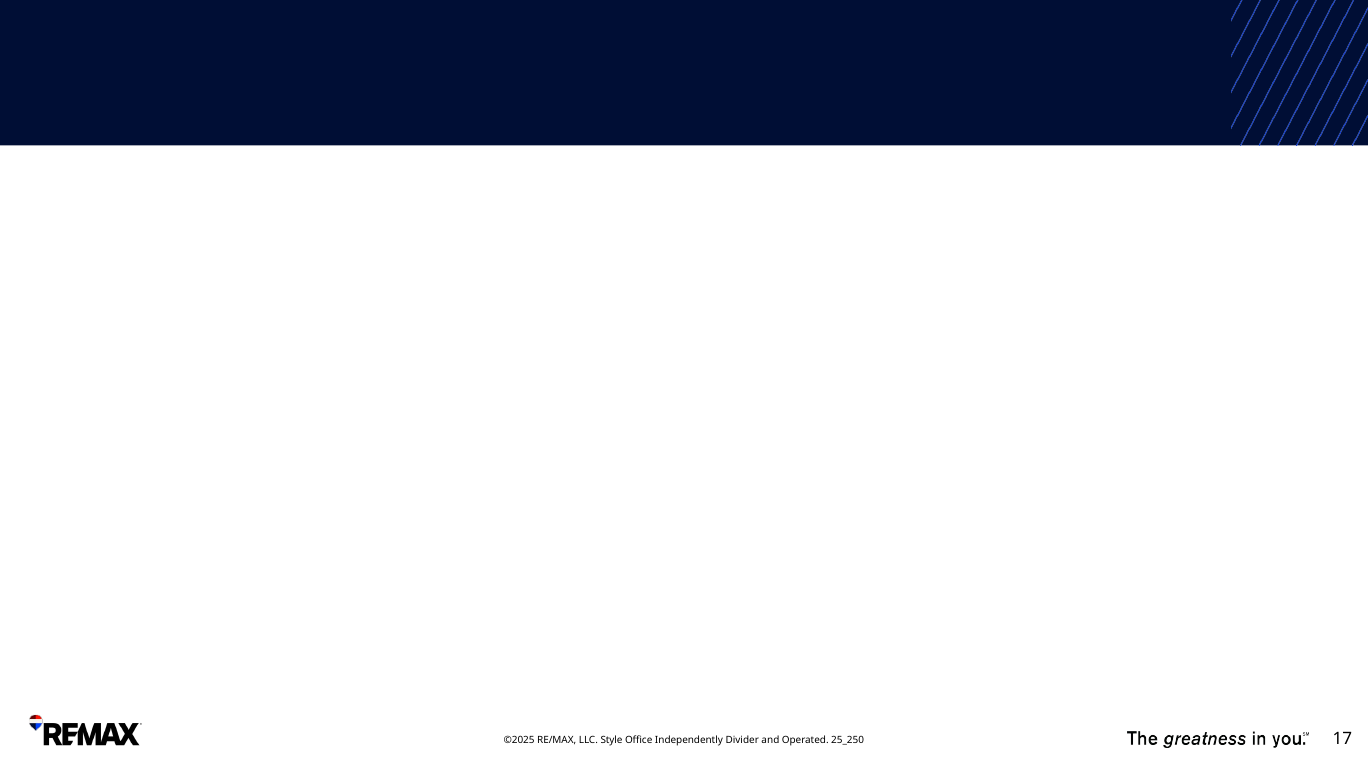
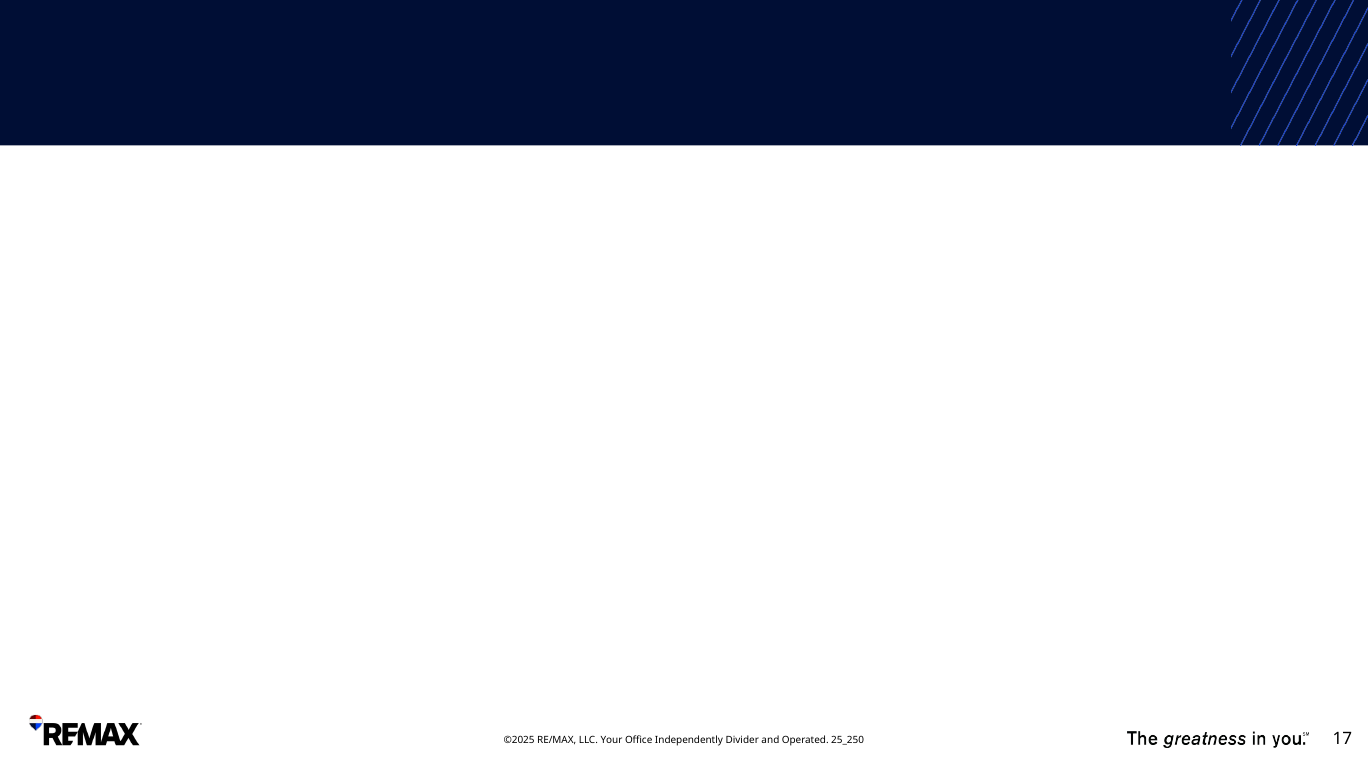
Style: Style -> Your
